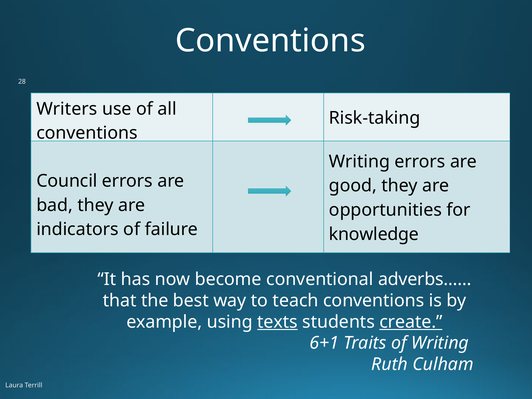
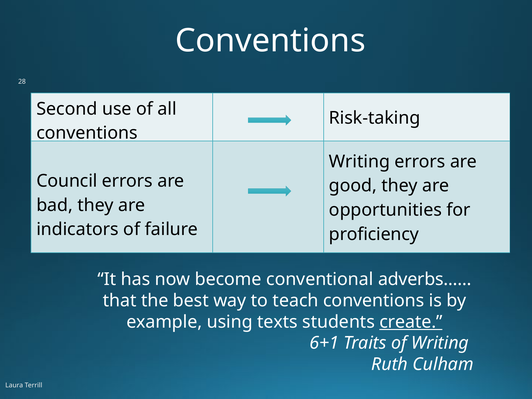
Writers: Writers -> Second
knowledge: knowledge -> proficiency
texts underline: present -> none
